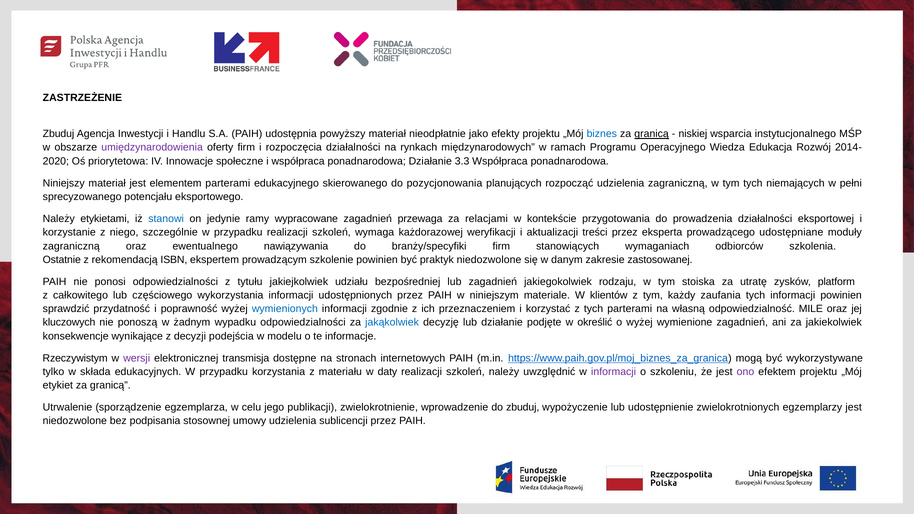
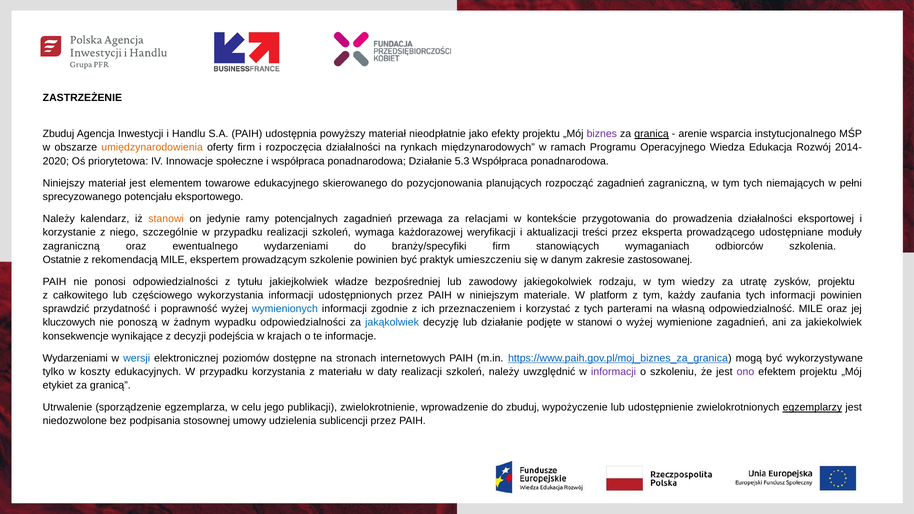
biznes colour: blue -> purple
niskiej: niskiej -> arenie
umiędzynarodowienia colour: purple -> orange
3.3: 3.3 -> 5.3
elementem parterami: parterami -> towarowe
rozpocząć udzielenia: udzielenia -> zagadnień
etykietami: etykietami -> kalendarz
stanowi at (166, 219) colour: blue -> orange
wypracowane: wypracowane -> potencjalnych
ewentualnego nawiązywania: nawiązywania -> wydarzeniami
rekomendacją ISBN: ISBN -> MILE
praktyk niedozwolone: niedozwolone -> umieszczeniu
udziału: udziału -> władze
lub zagadnień: zagadnień -> zawodowy
stoiska: stoiska -> wiedzy
zysków platform: platform -> projektu
klientów: klientów -> platform
w określić: określić -> stanowi
modelu: modelu -> krajach
Rzeczywistym at (75, 358): Rzeczywistym -> Wydarzeniami
wersji colour: purple -> blue
transmisja: transmisja -> poziomów
składa: składa -> koszty
egzemplarzy underline: none -> present
